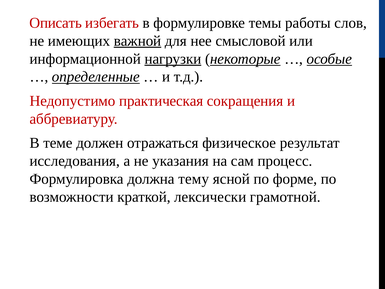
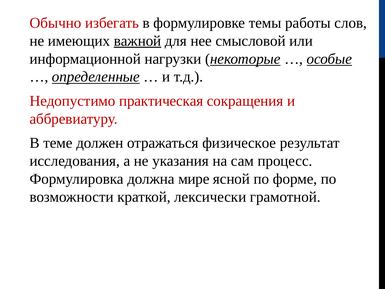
Описать: Описать -> Обычно
нагрузки underline: present -> none
тему: тему -> мире
